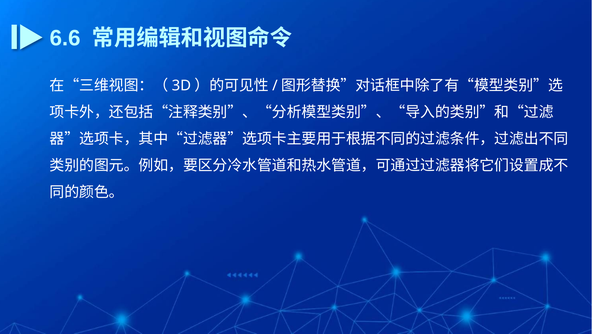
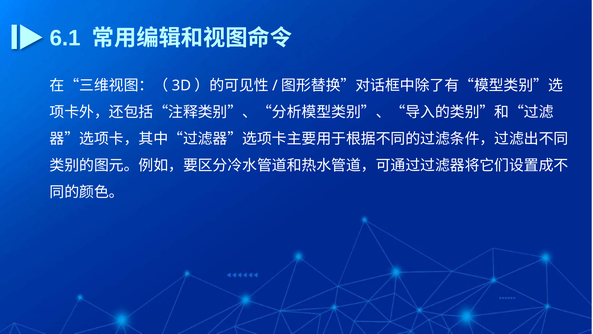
6.6: 6.6 -> 6.1
